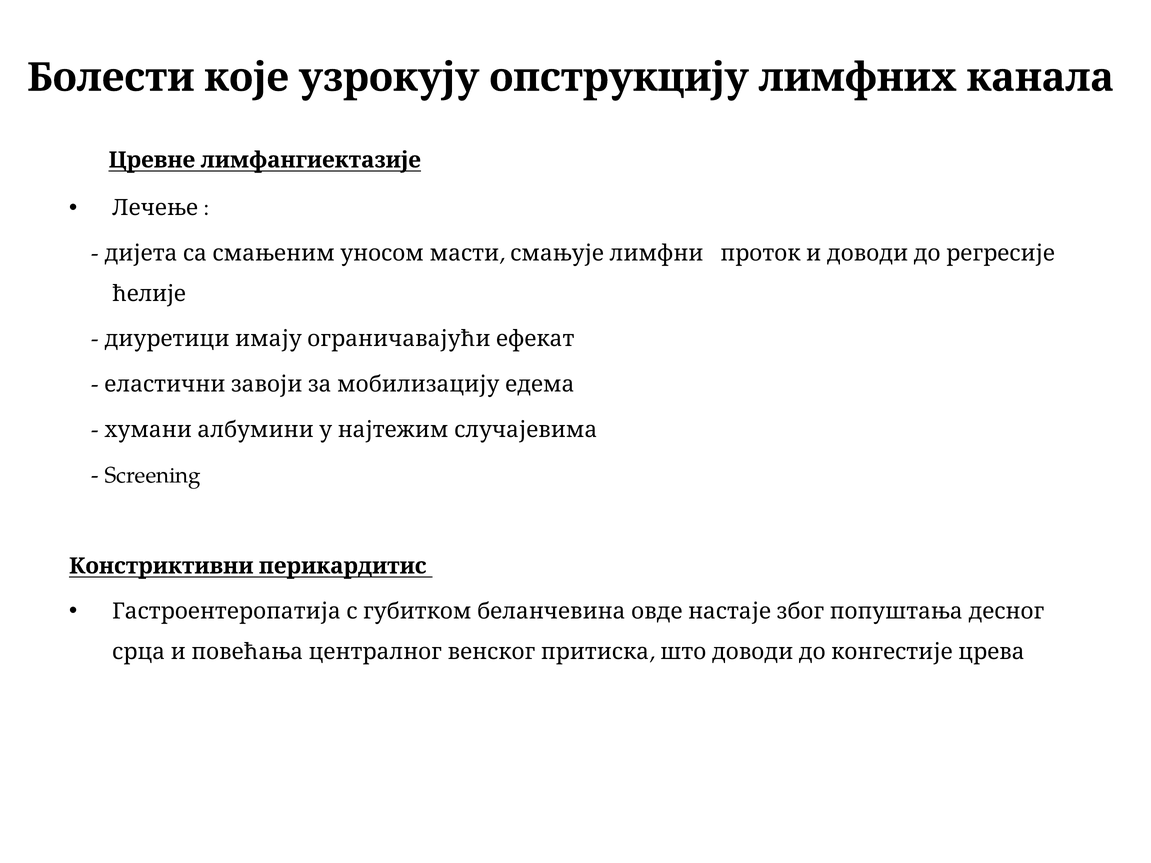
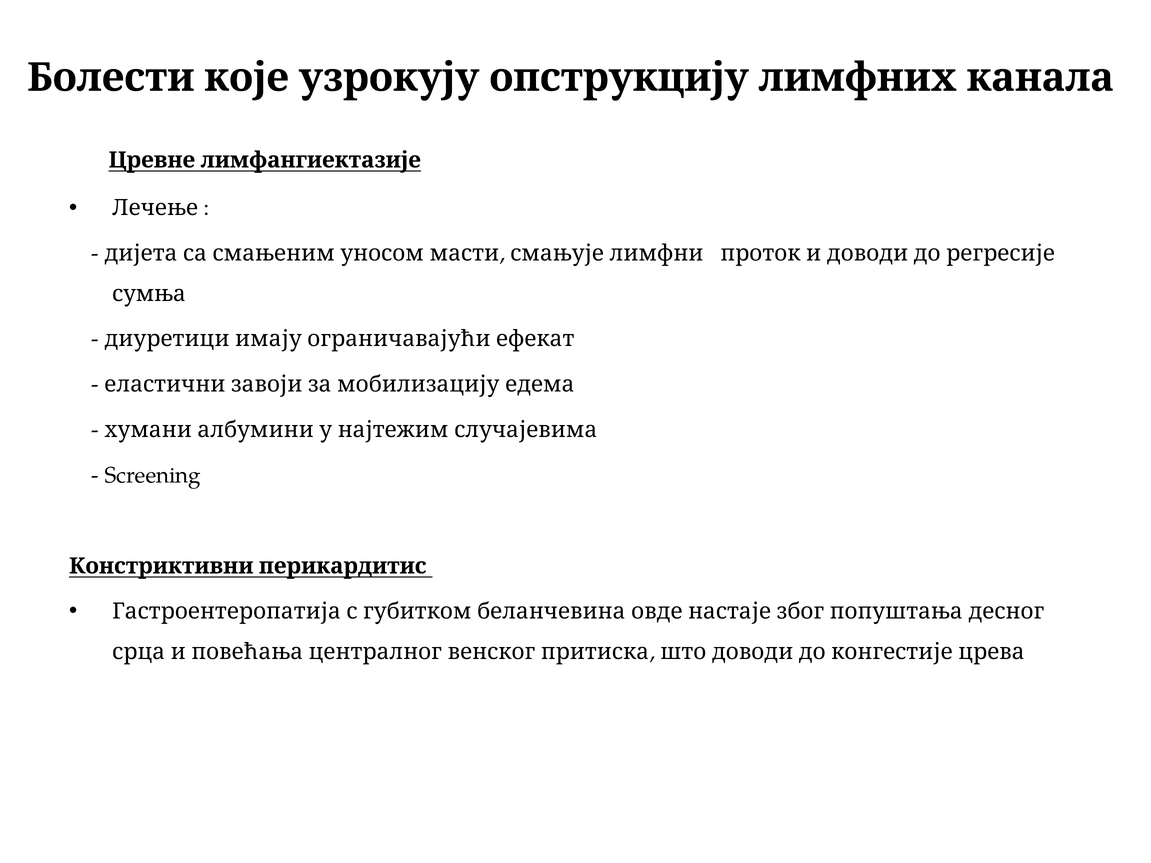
ћелије: ћелије -> сумња
